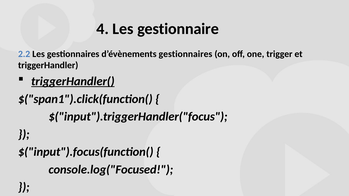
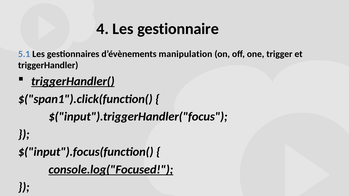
2.2: 2.2 -> 5.1
d’évènements gestionnaires: gestionnaires -> manipulation
console.log("Focused underline: none -> present
